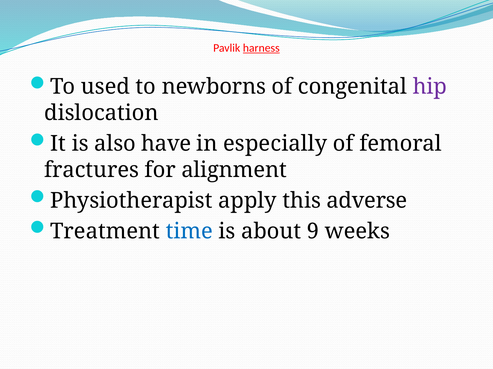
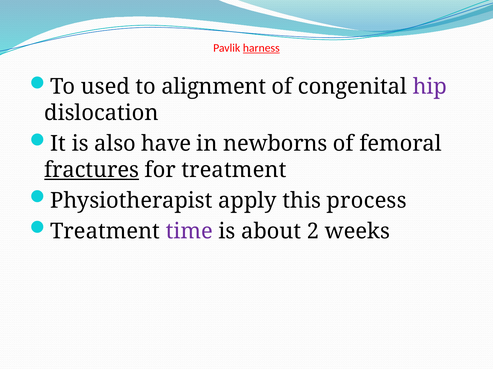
newborns: newborns -> alignment
especially: especially -> newborns
fractures underline: none -> present
for alignment: alignment -> treatment
adverse: adverse -> process
time colour: blue -> purple
9: 9 -> 2
